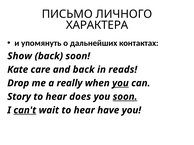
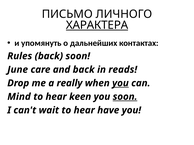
ХАРАКТЕРА underline: none -> present
Show: Show -> Rules
Kate: Kate -> June
Story: Story -> Mind
does: does -> keen
can't underline: present -> none
